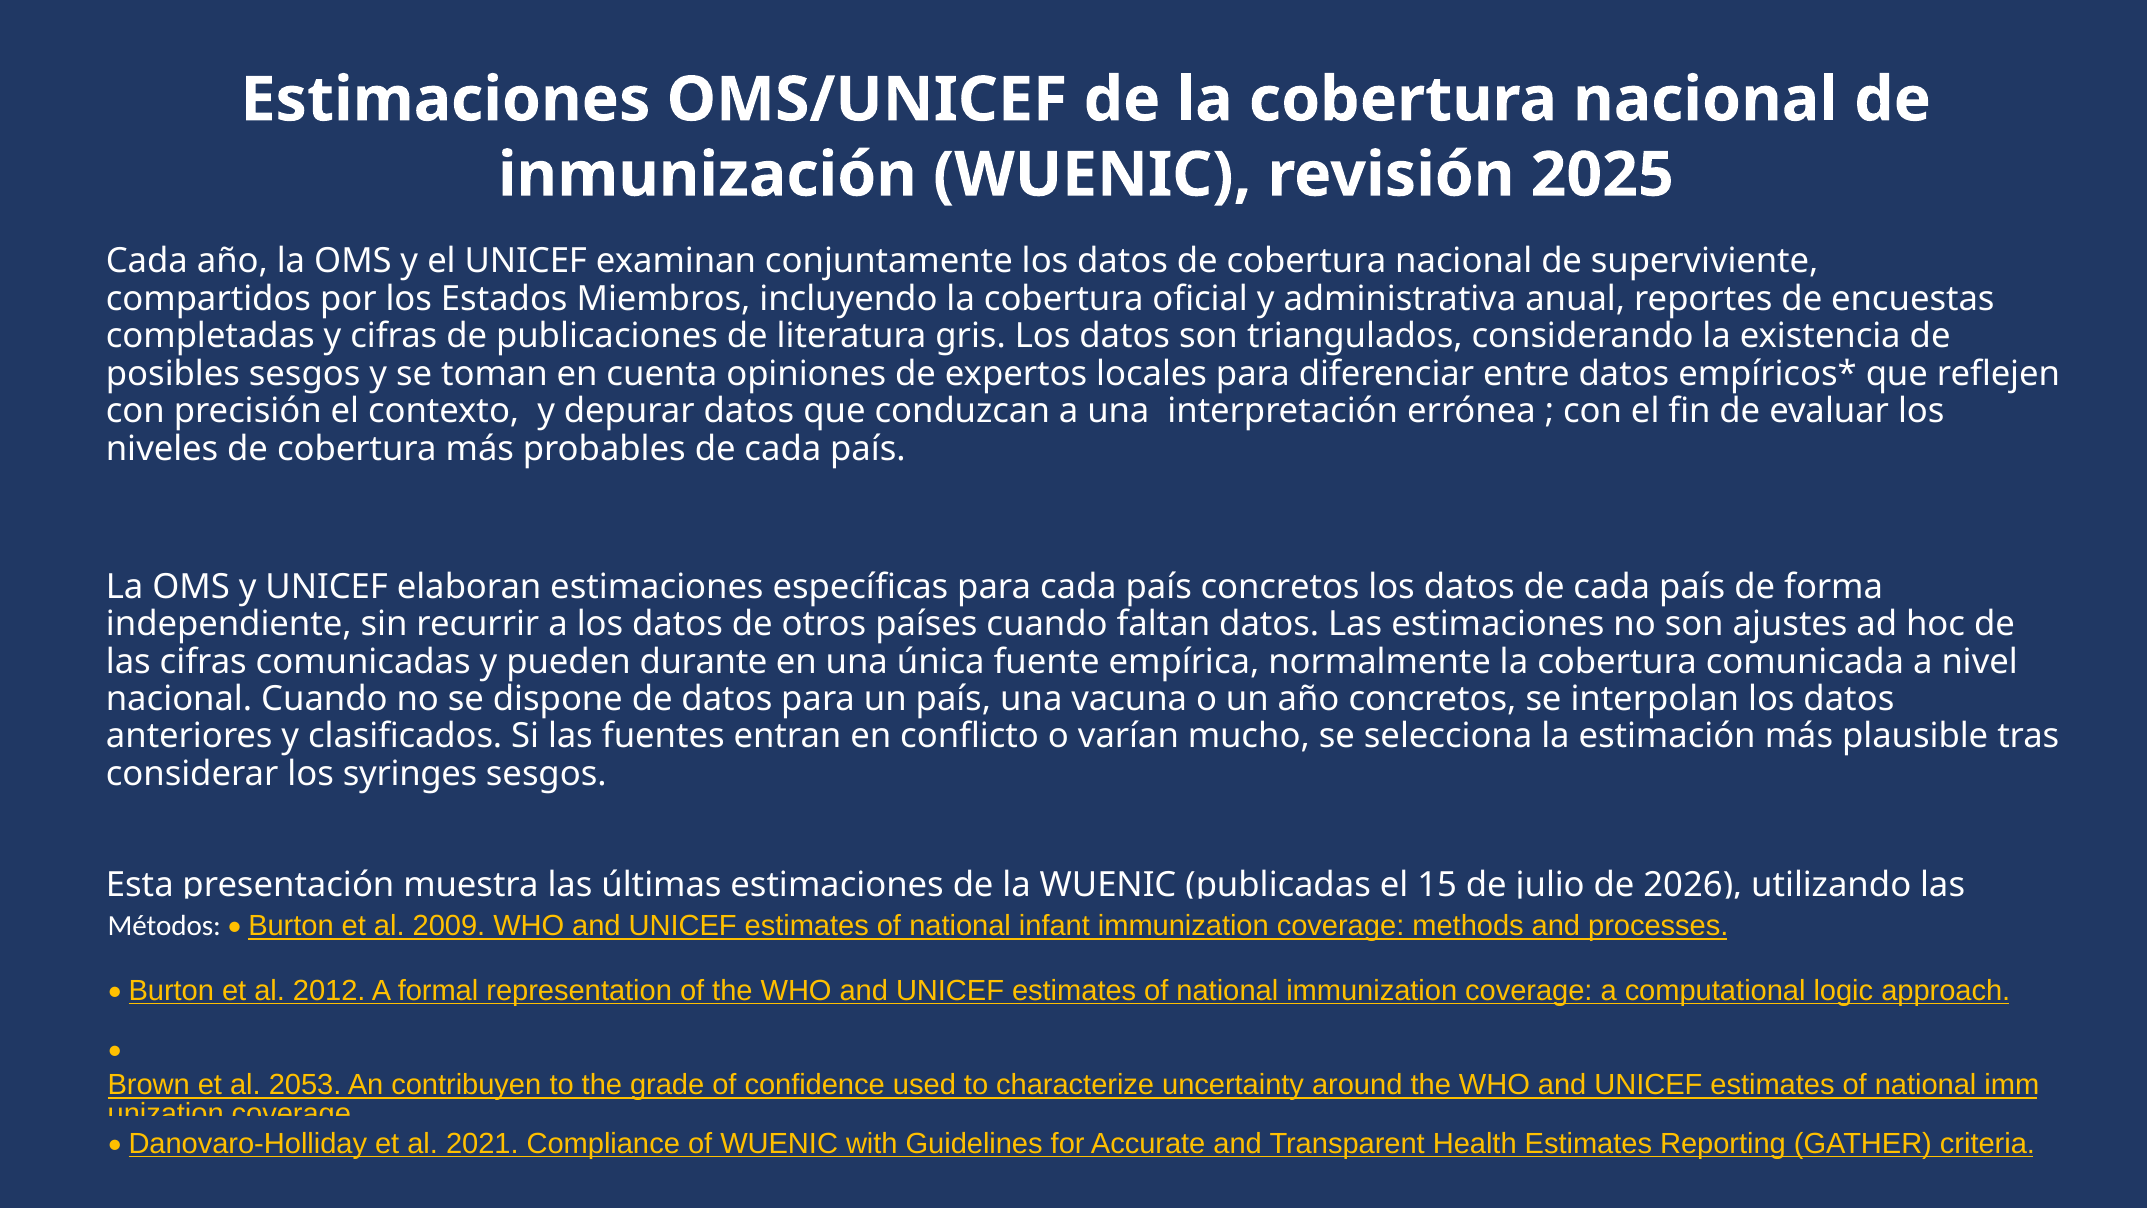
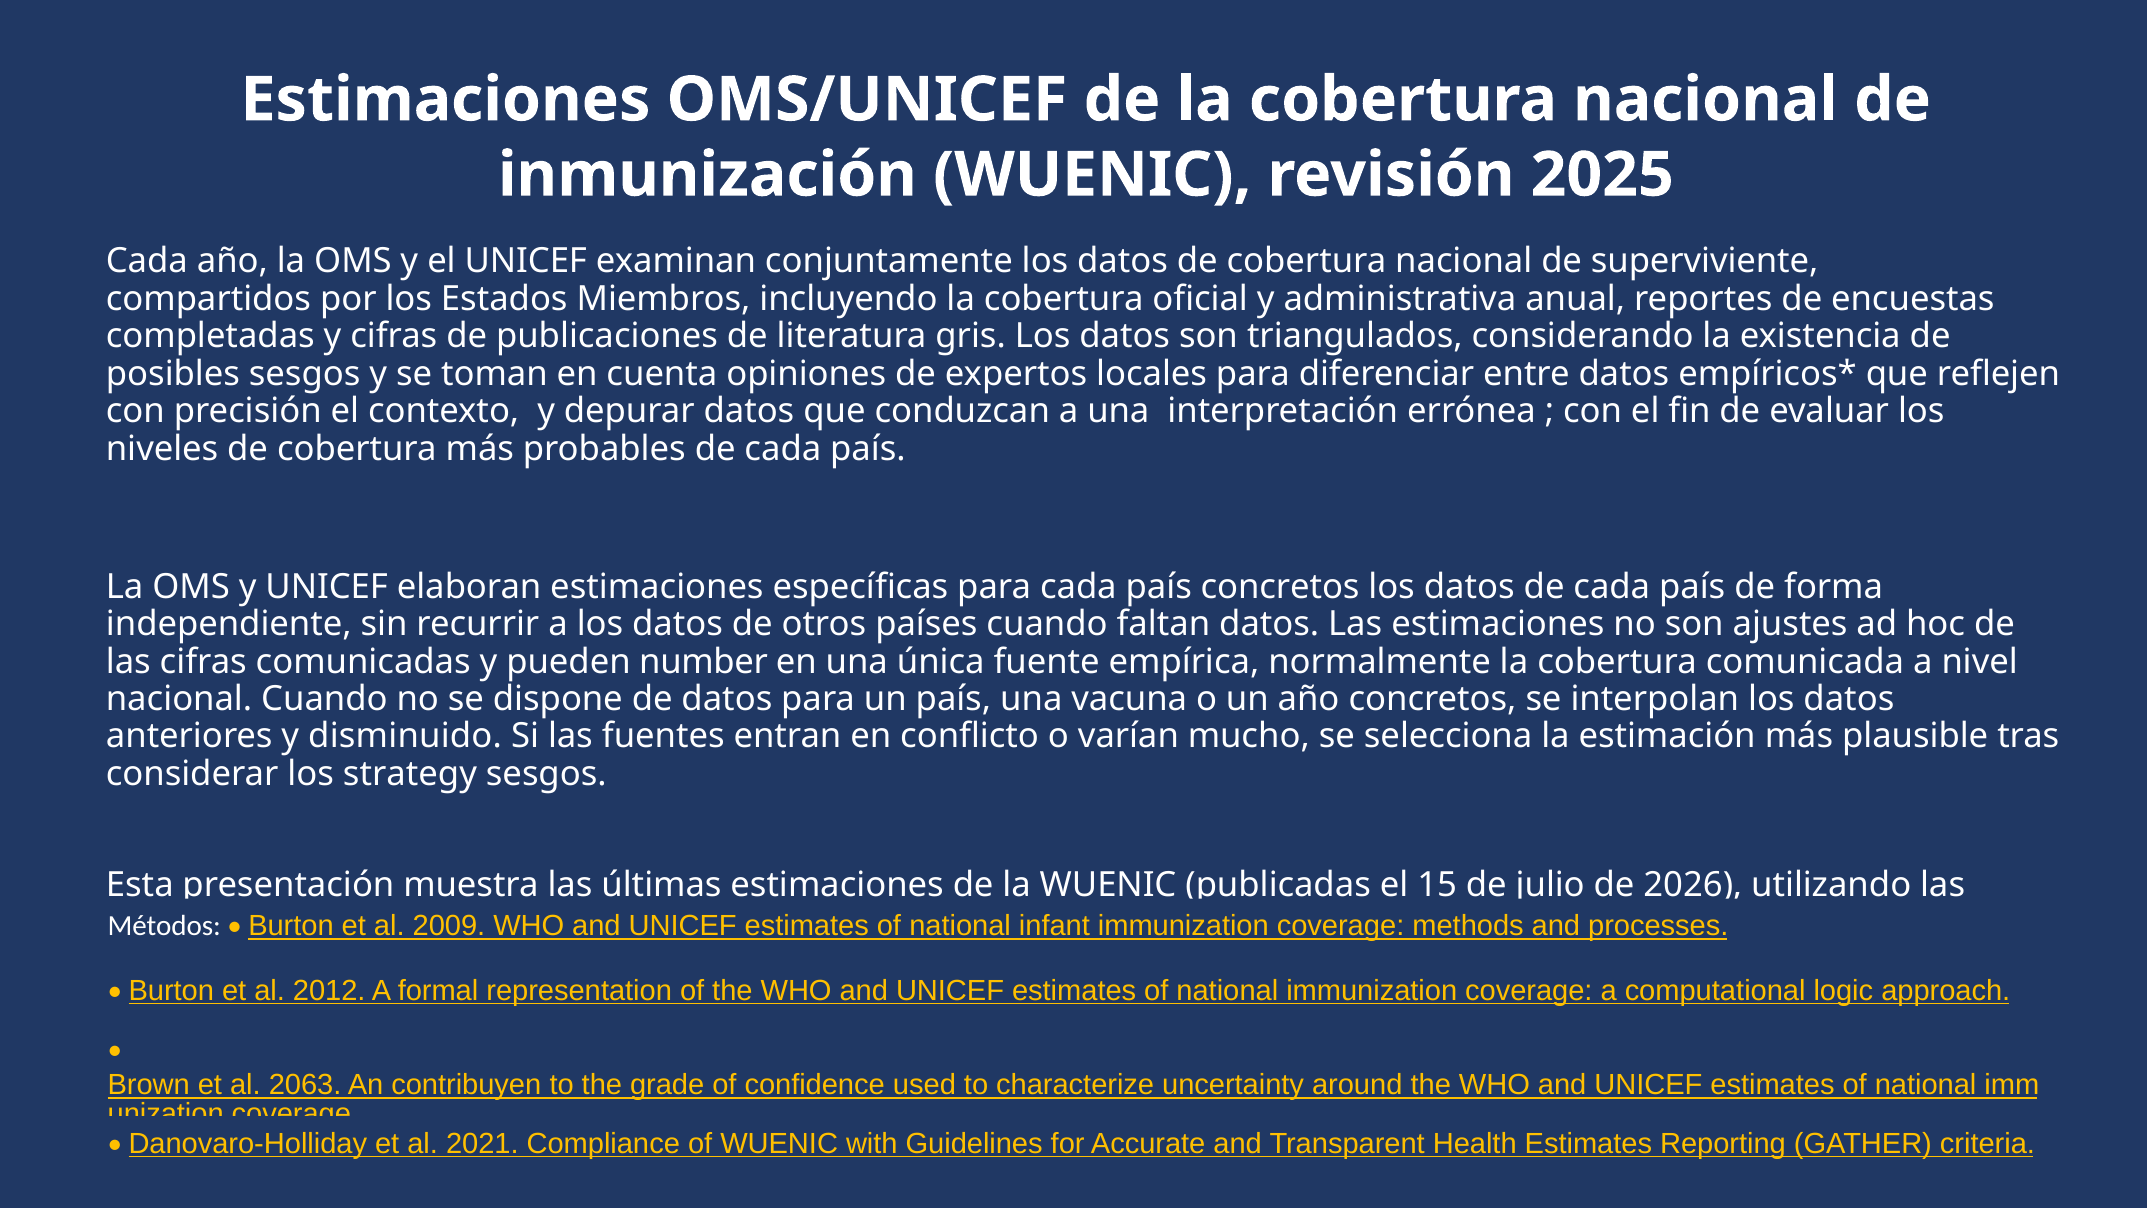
durante: durante -> number
clasificados: clasificados -> disminuido
syringes: syringes -> strategy
2053: 2053 -> 2063
